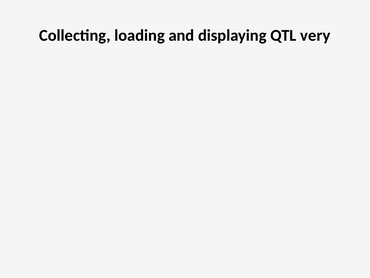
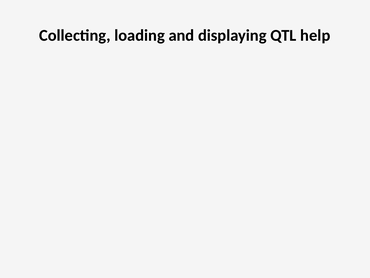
very: very -> help
